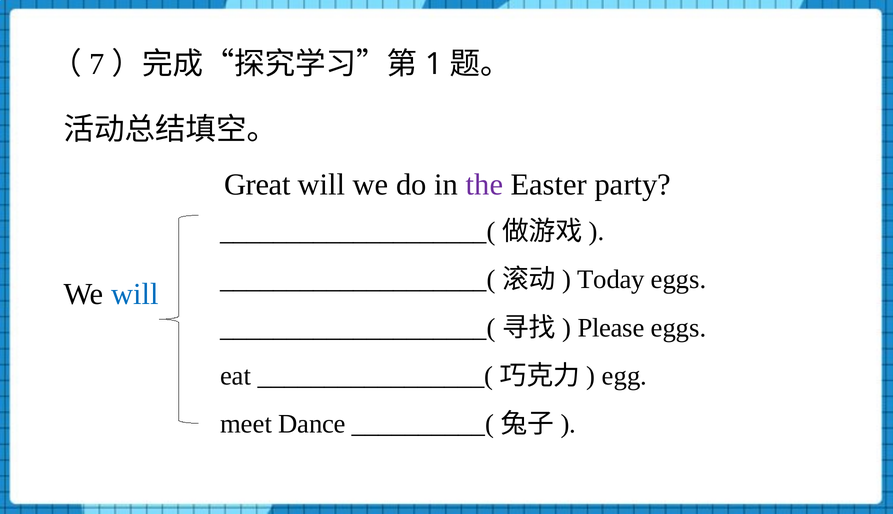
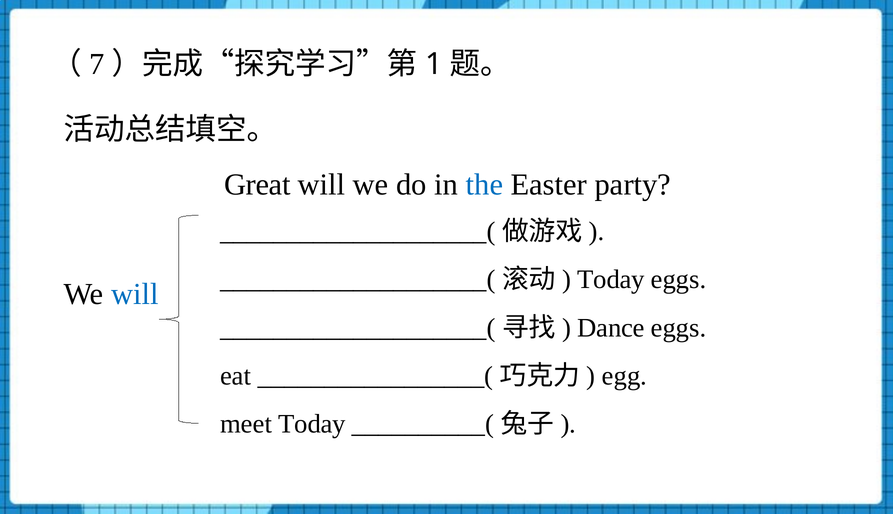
the colour: purple -> blue
Please: Please -> Dance
meet Dance: Dance -> Today
